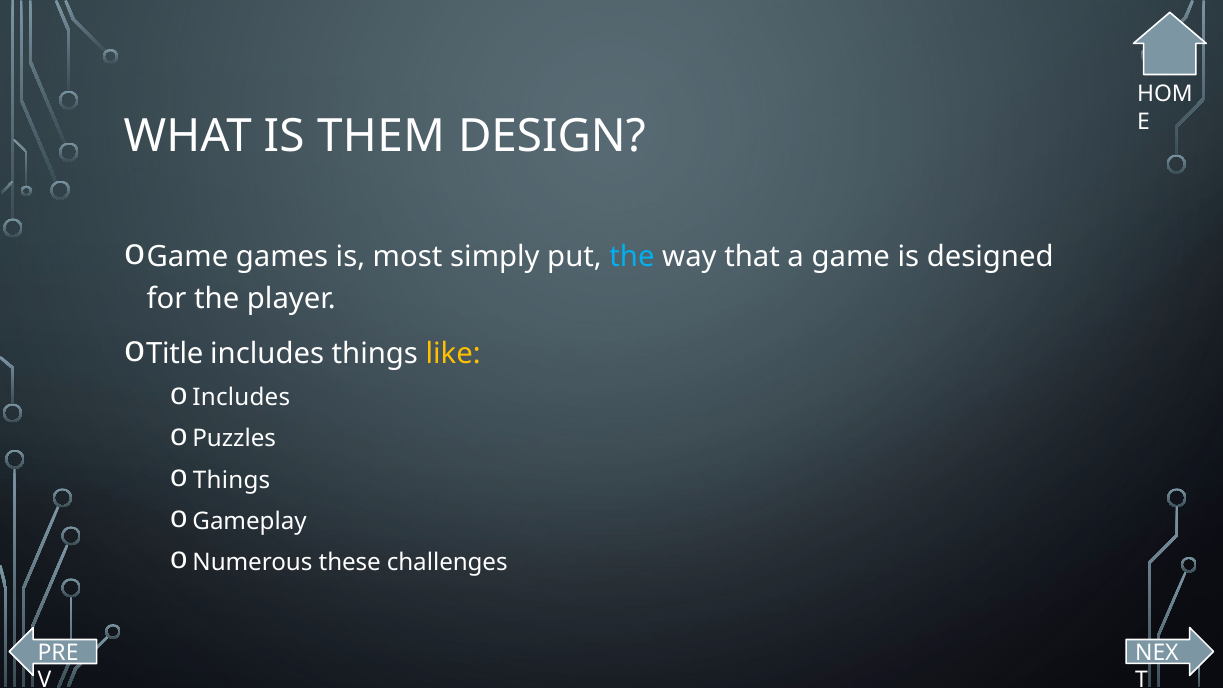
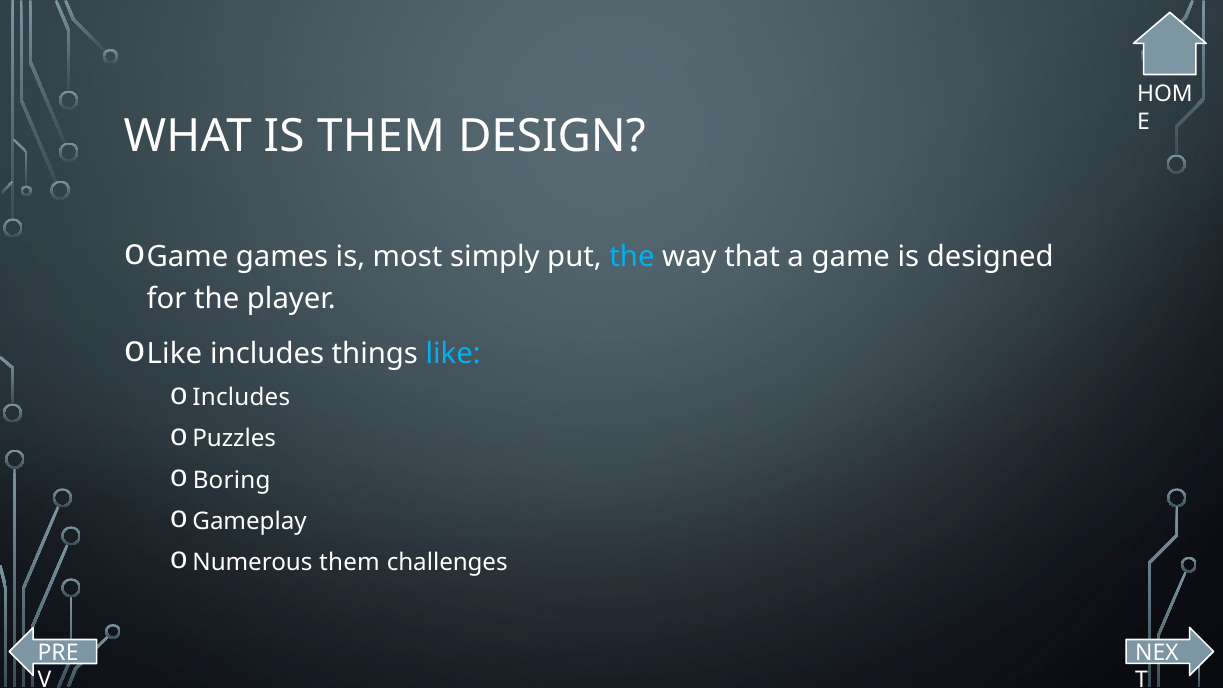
Title at (175, 354): Title -> Like
like at (453, 354) colour: yellow -> light blue
Things at (232, 480): Things -> Boring
Numerous these: these -> them
